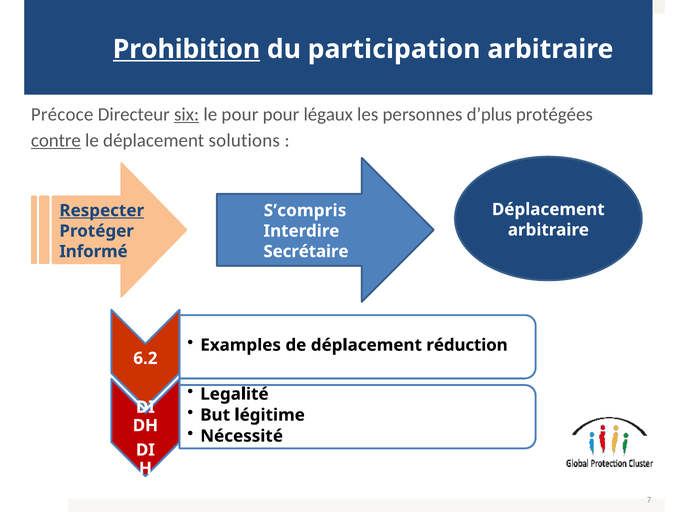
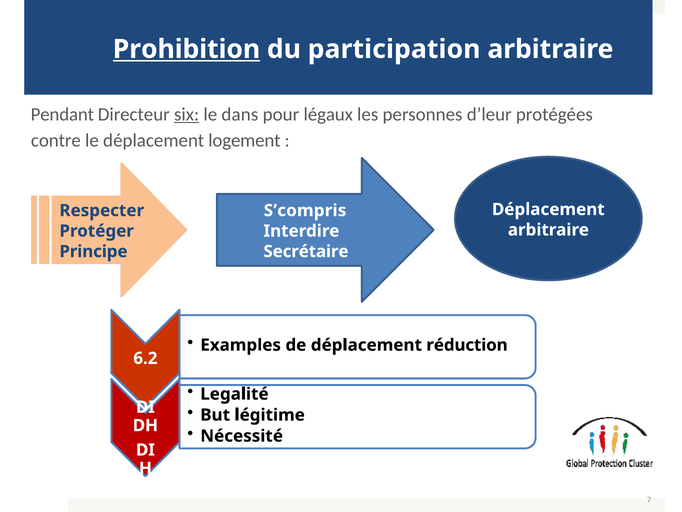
Précoce: Précoce -> Pendant
le pour: pour -> dans
d’plus: d’plus -> d’leur
contre underline: present -> none
solutions: solutions -> logement
Respecter underline: present -> none
Informé: Informé -> Principe
